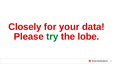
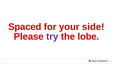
Closely: Closely -> Spaced
data: data -> side
try colour: green -> purple
